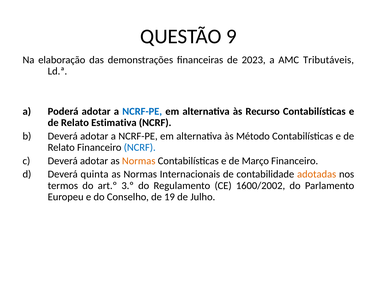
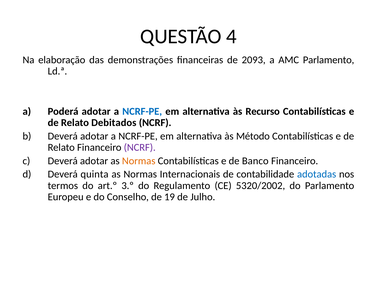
9: 9 -> 4
2023: 2023 -> 2093
AMC Tributáveis: Tributáveis -> Parlamento
Estimativa: Estimativa -> Debitados
NCRF at (140, 147) colour: blue -> purple
Março: Março -> Banco
adotadas colour: orange -> blue
1600/2002: 1600/2002 -> 5320/2002
